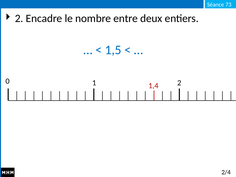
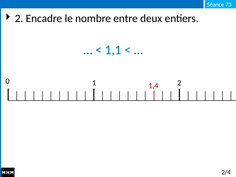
1,5: 1,5 -> 1,1
